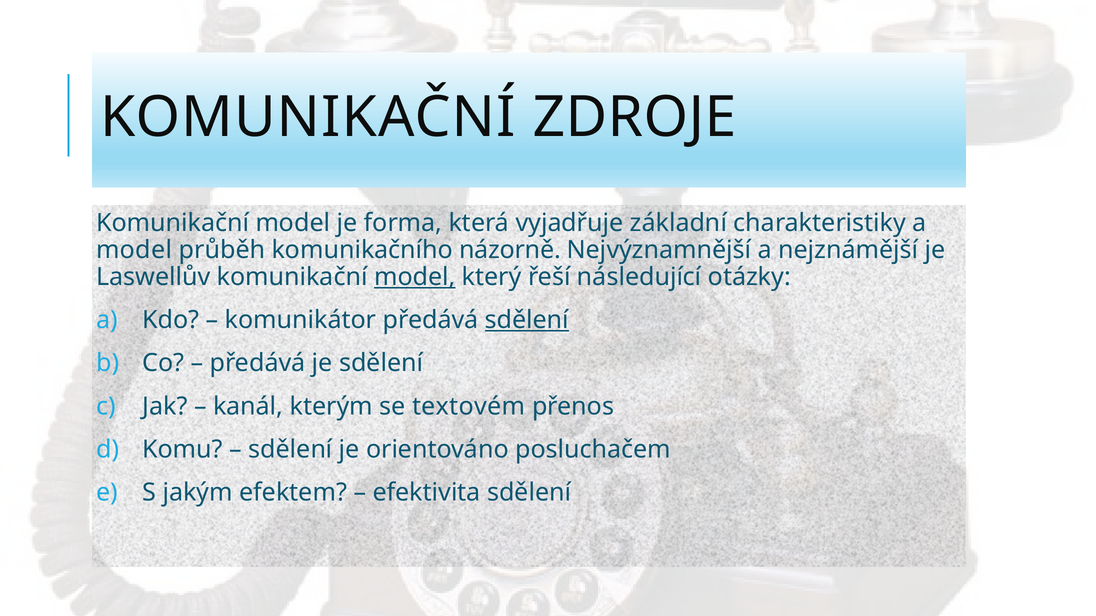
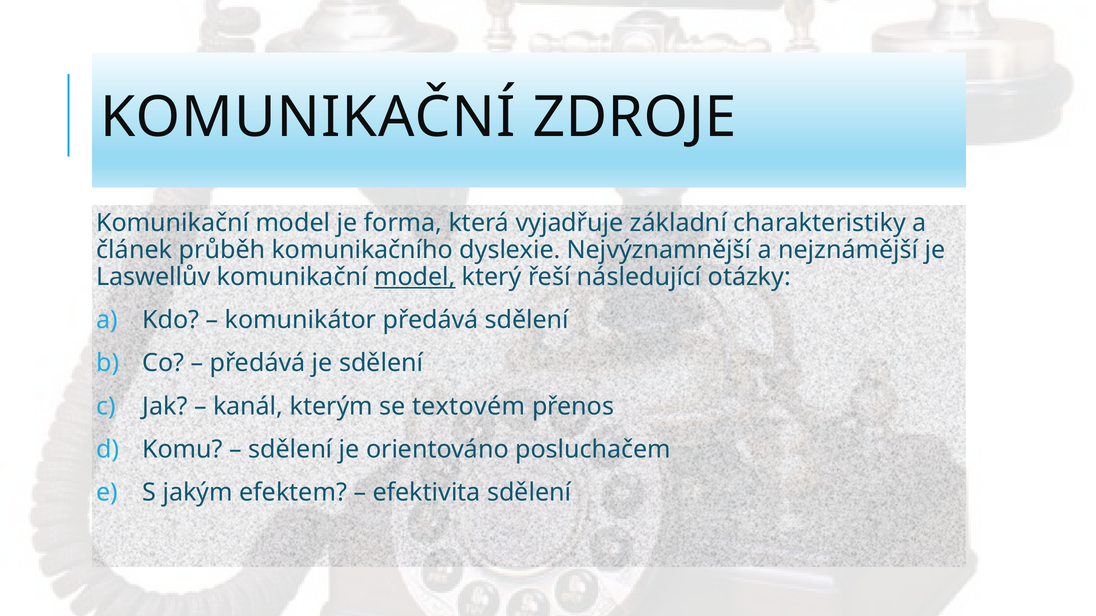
model at (134, 250): model -> článek
názorně: názorně -> dyslexie
sdělení at (527, 320) underline: present -> none
